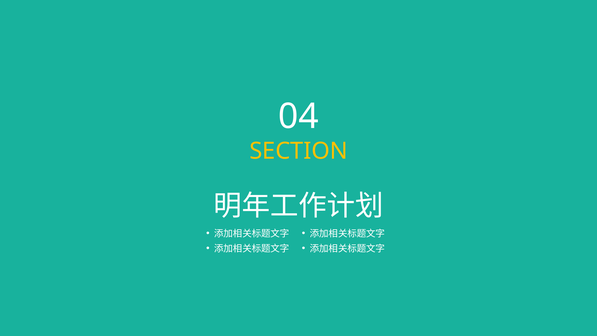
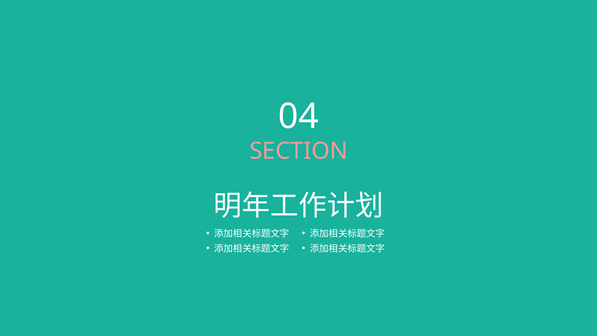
SECTION colour: yellow -> pink
